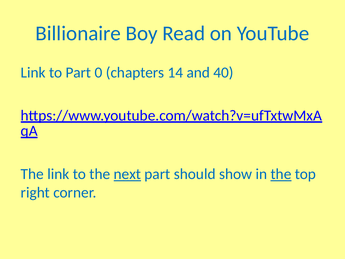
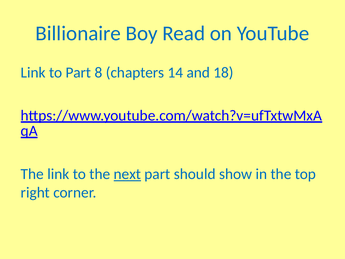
0: 0 -> 8
40: 40 -> 18
the at (281, 174) underline: present -> none
